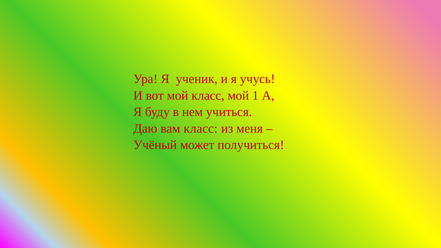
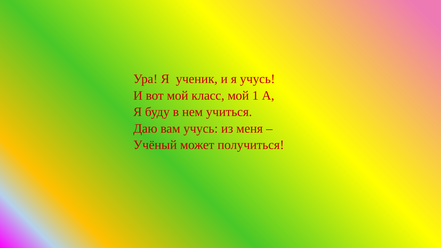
вам класс: класс -> учусь
